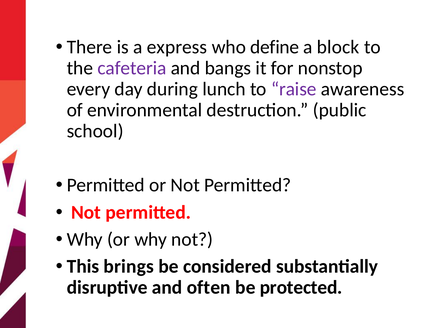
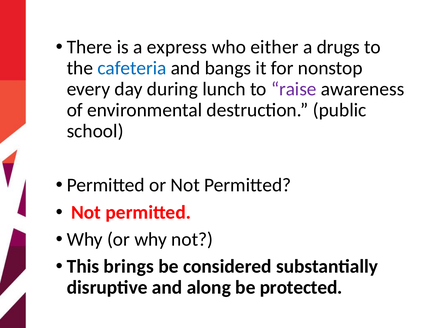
define: define -> either
block: block -> drugs
cafeteria colour: purple -> blue
often: often -> along
